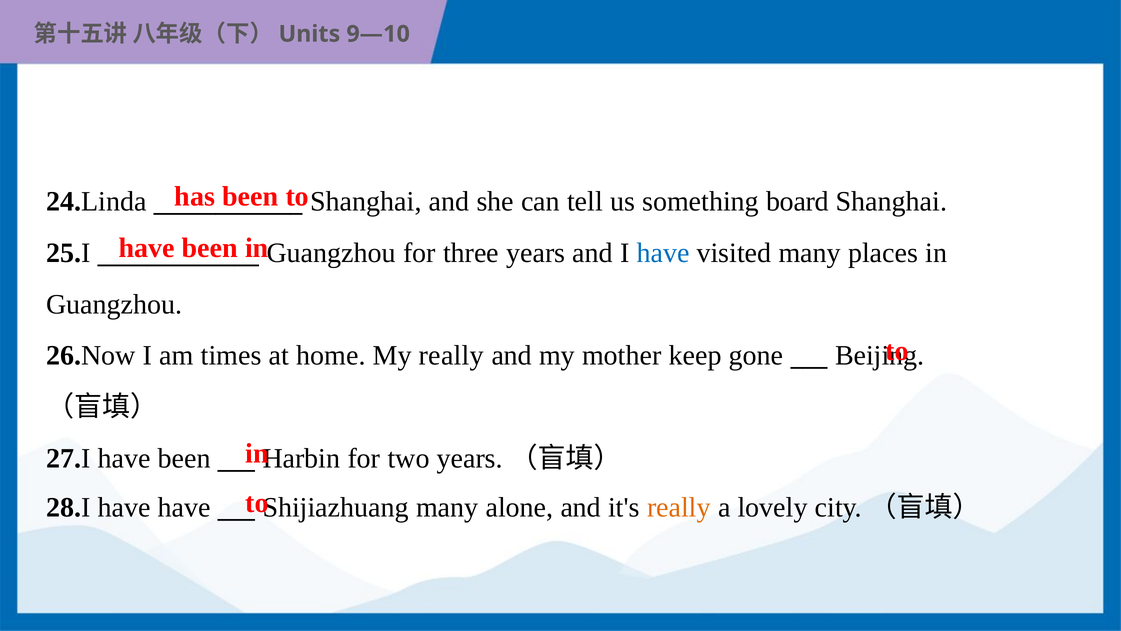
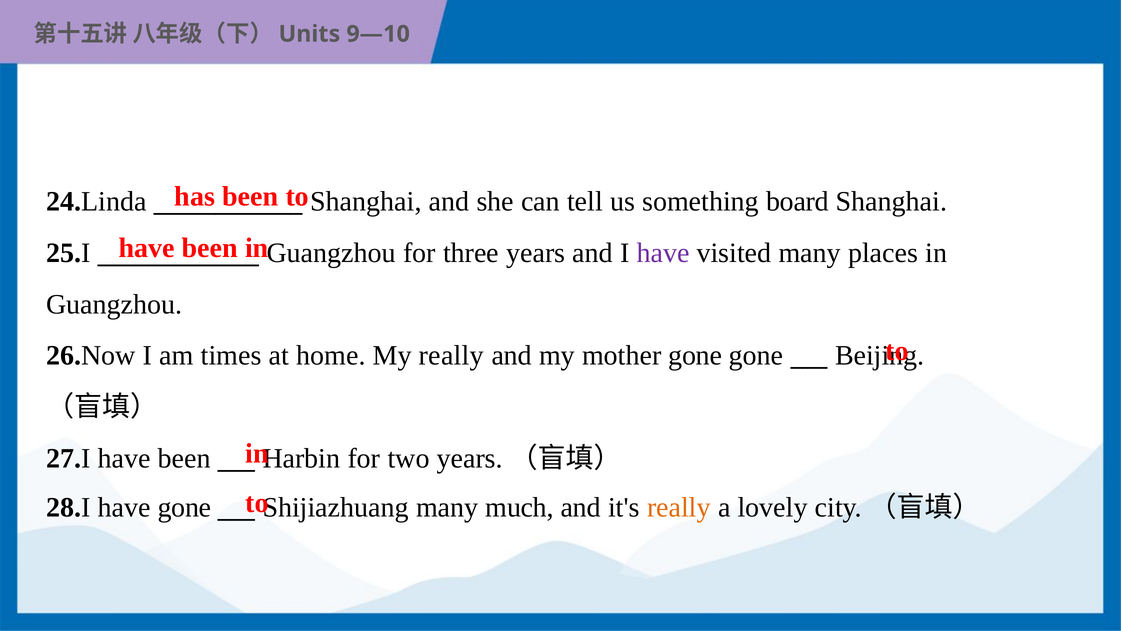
have at (663, 253) colour: blue -> purple
mother keep: keep -> gone
have have: have -> gone
alone: alone -> much
